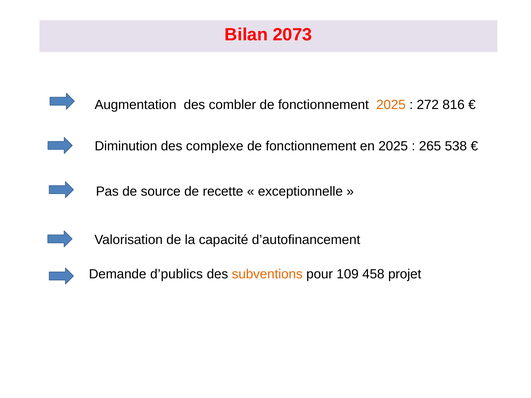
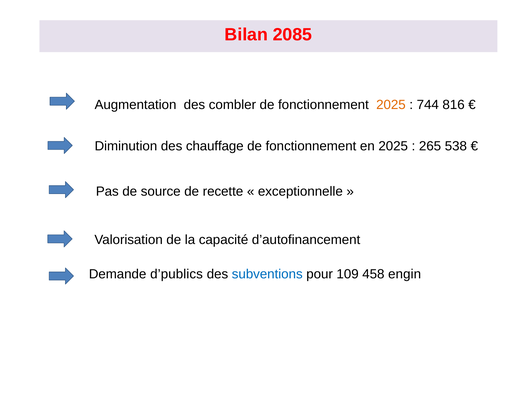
2073: 2073 -> 2085
272: 272 -> 744
complexe: complexe -> chauffage
subventions colour: orange -> blue
projet: projet -> engin
